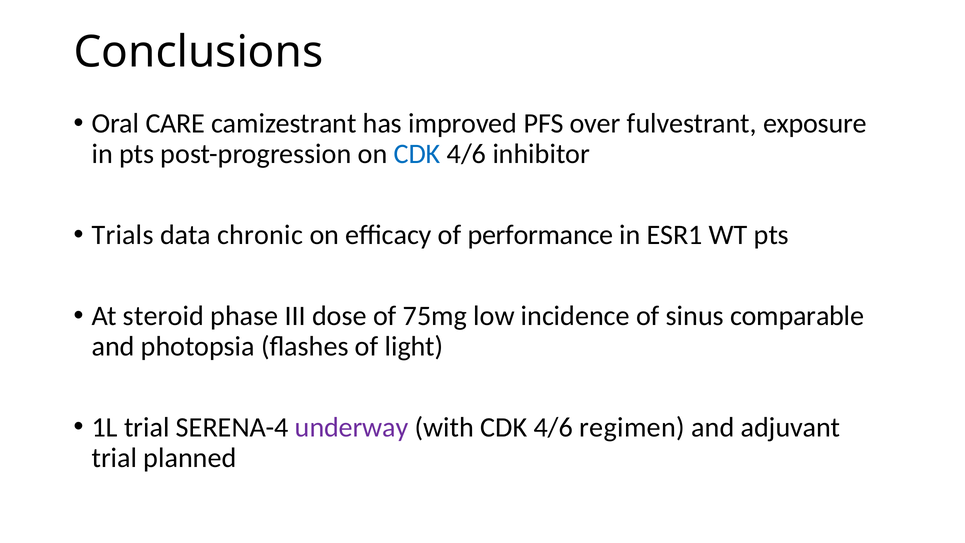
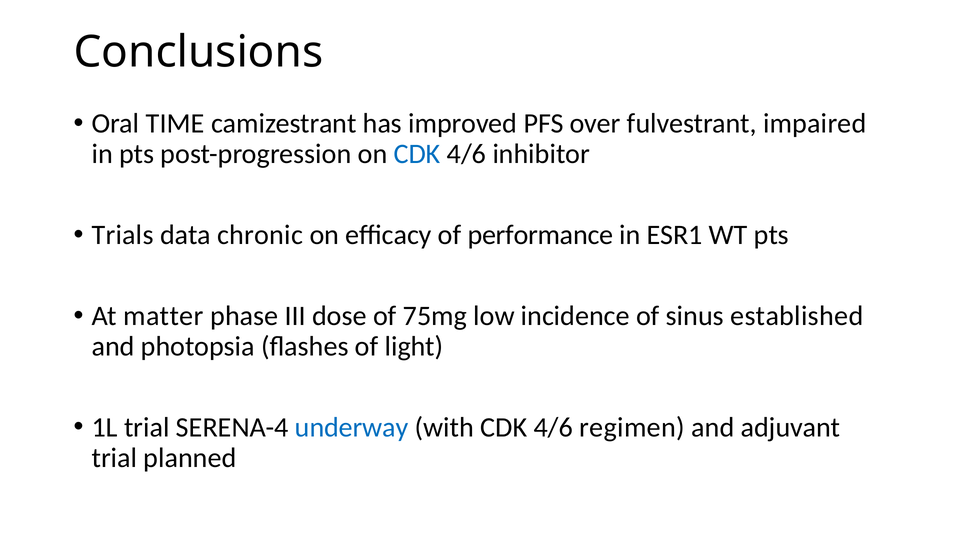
CARE: CARE -> TIME
exposure: exposure -> impaired
steroid: steroid -> matter
comparable: comparable -> established
underway colour: purple -> blue
